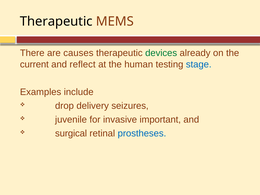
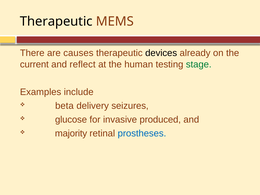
devices colour: green -> black
stage colour: blue -> green
drop: drop -> beta
juvenile: juvenile -> glucose
important: important -> produced
surgical: surgical -> majority
